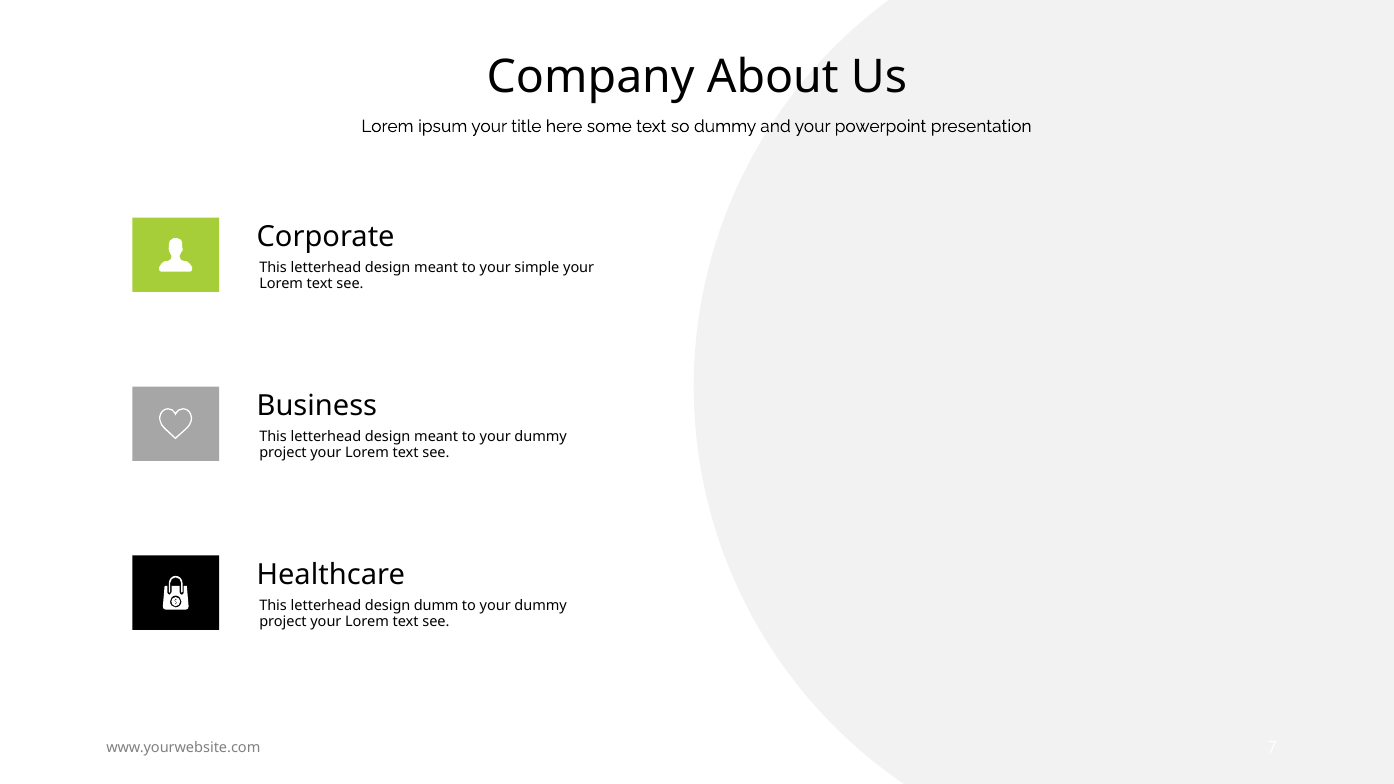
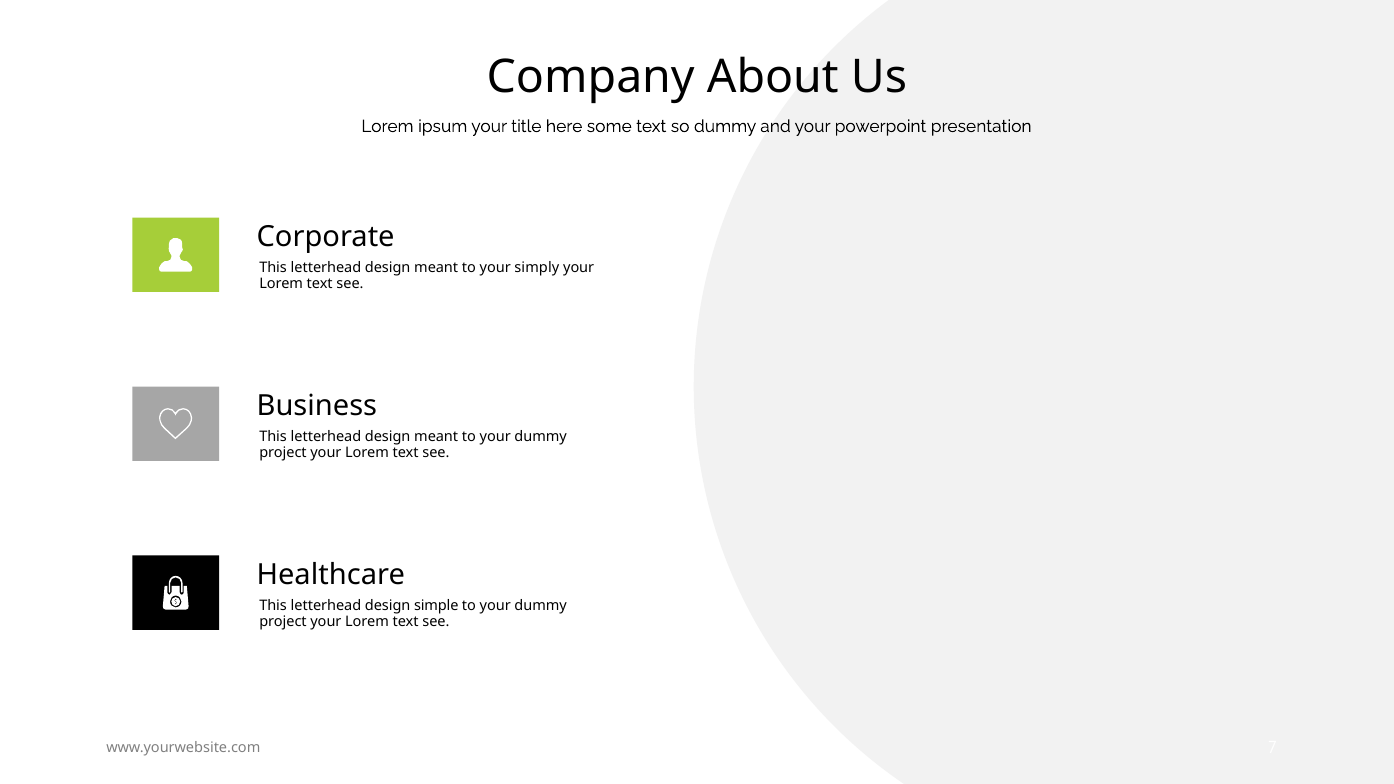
simple: simple -> simply
dumm: dumm -> simple
